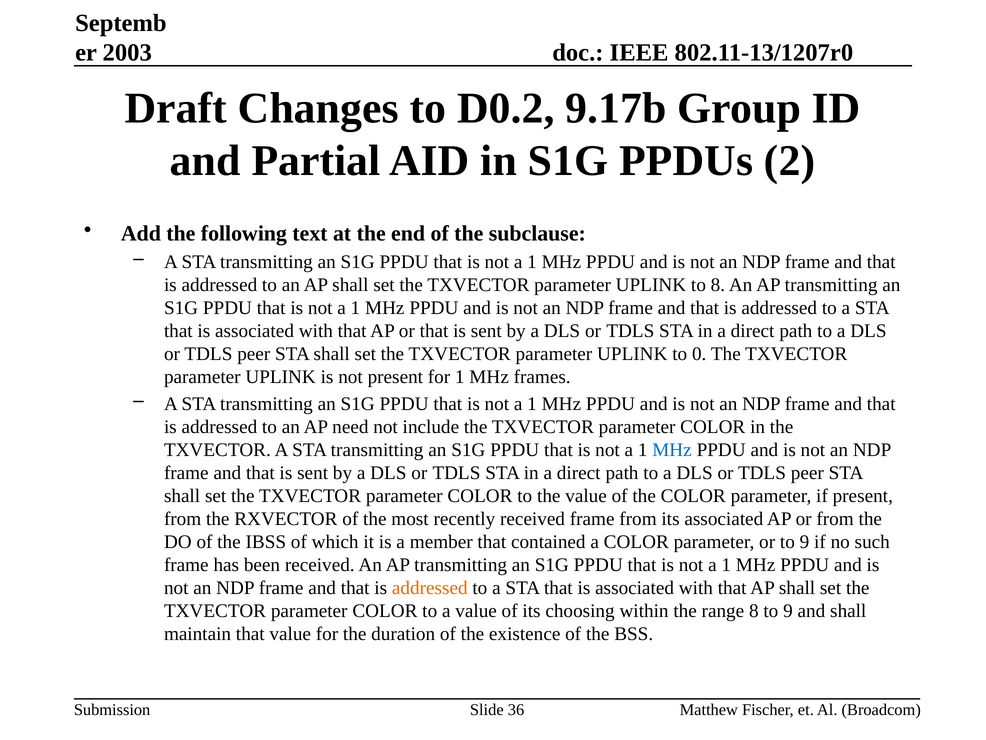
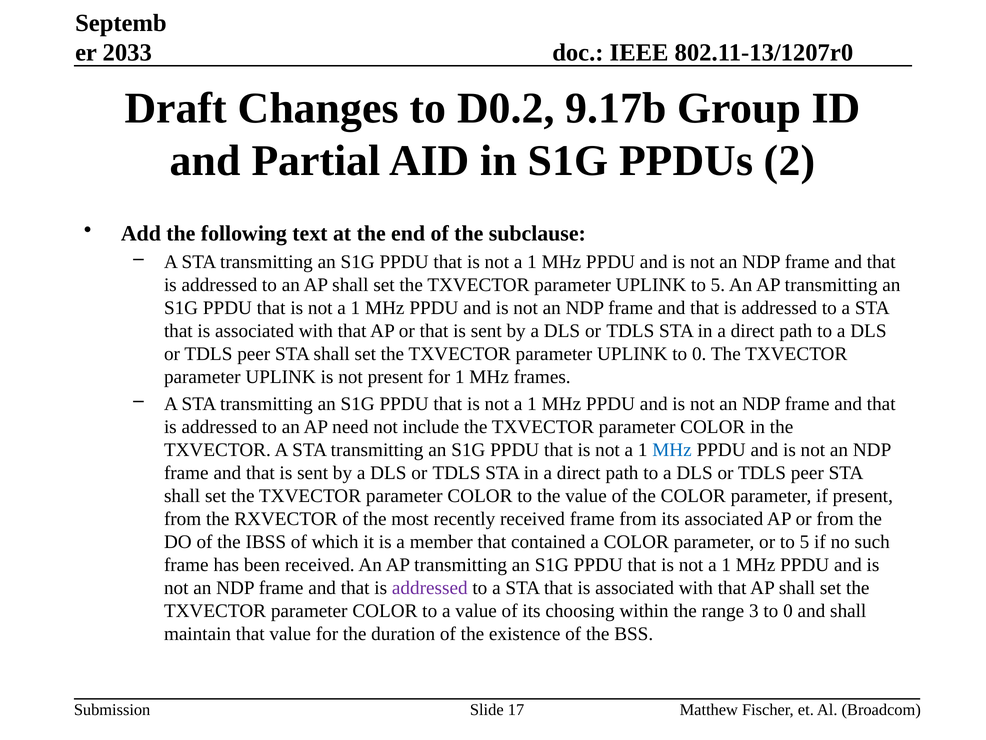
2003: 2003 -> 2033
UPLINK to 8: 8 -> 5
or to 9: 9 -> 5
addressed at (430, 588) colour: orange -> purple
range 8: 8 -> 3
9 at (788, 611): 9 -> 0
36: 36 -> 17
